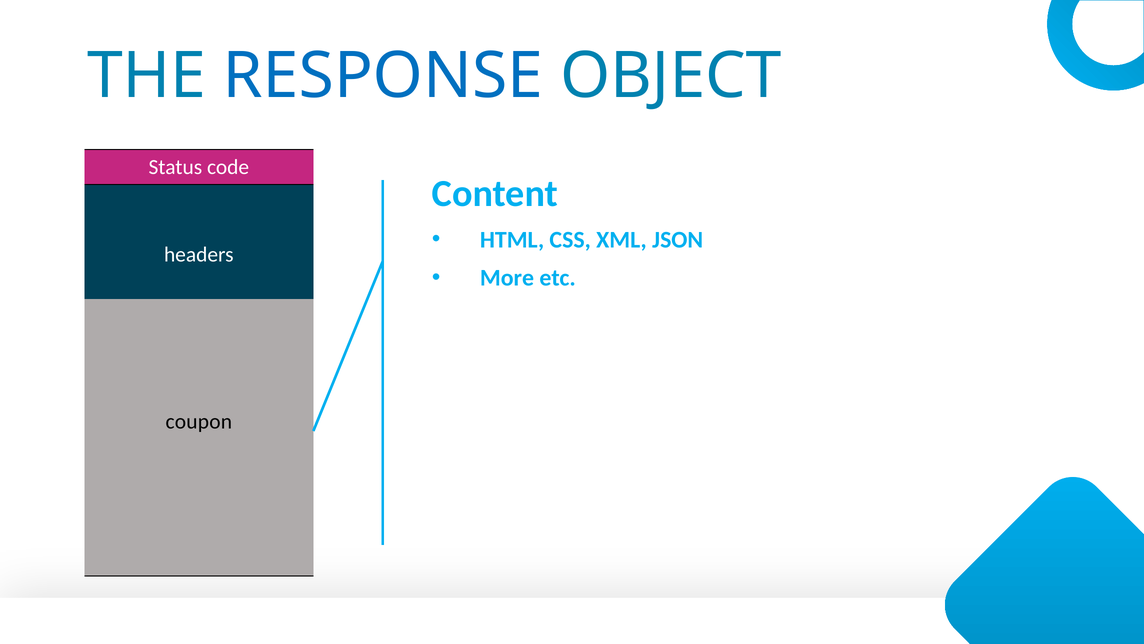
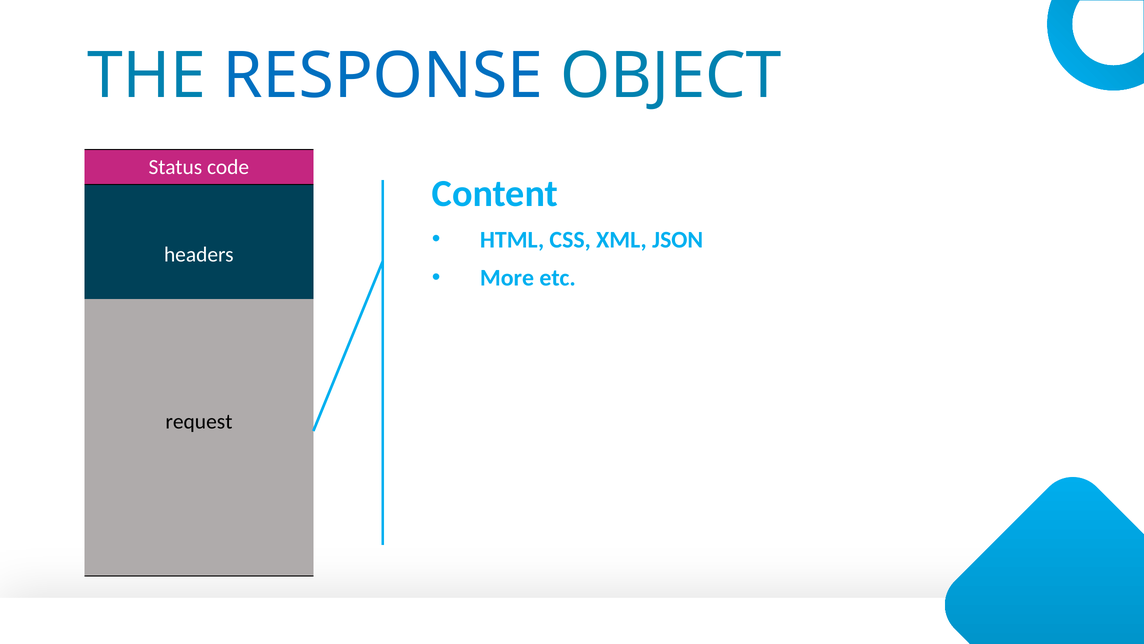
coupon: coupon -> request
